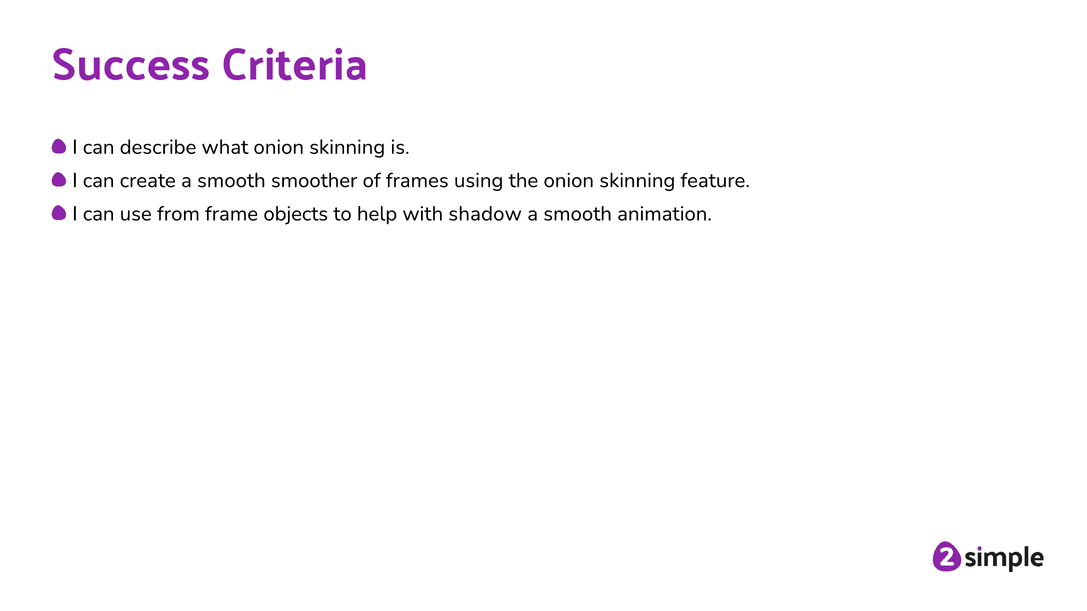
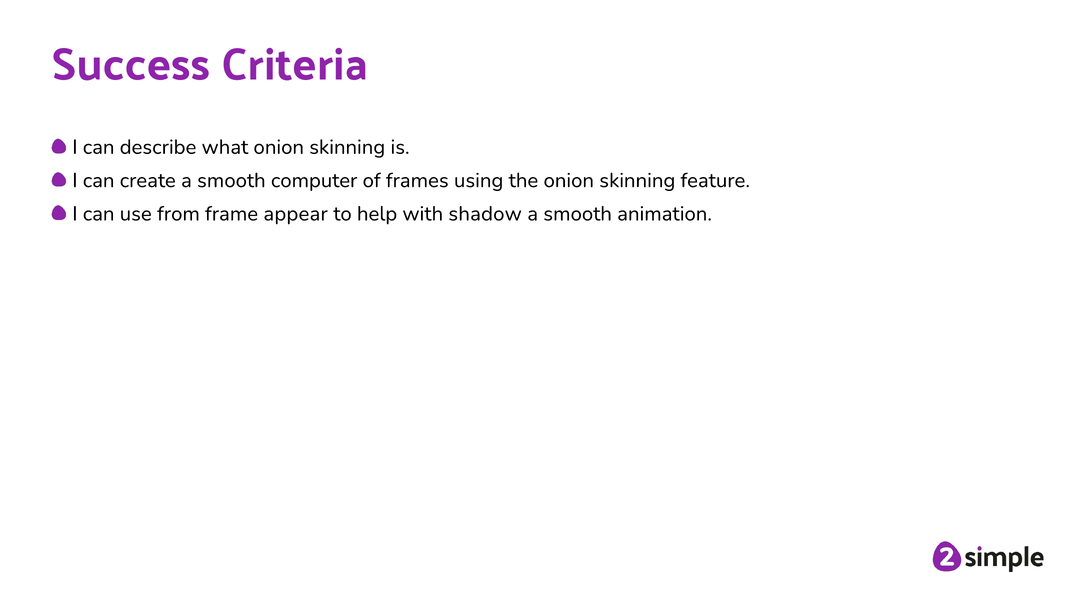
smoother: smoother -> computer
objects: objects -> appear
